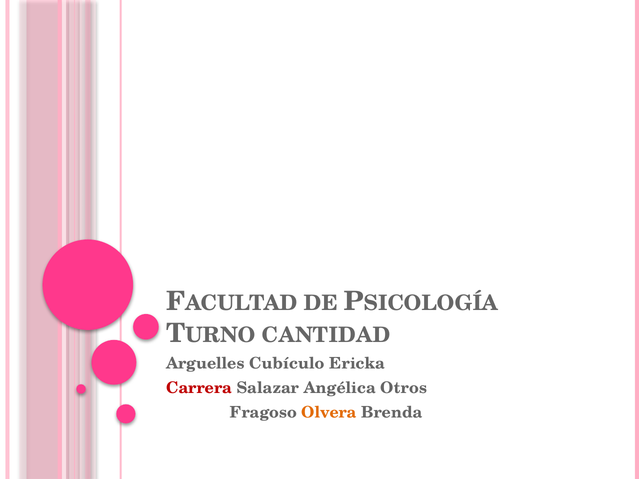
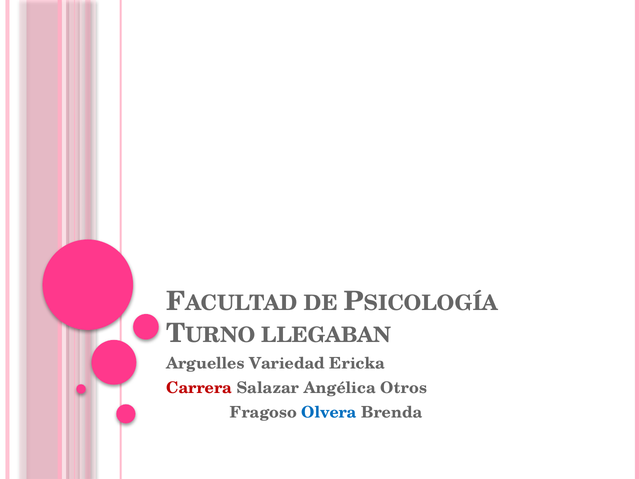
CANTIDAD: CANTIDAD -> LLEGABAN
Cubículo: Cubículo -> Variedad
Olvera colour: orange -> blue
